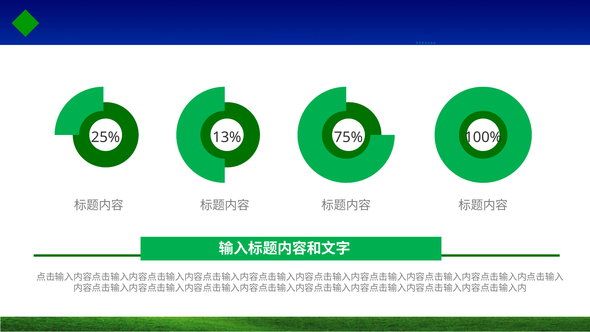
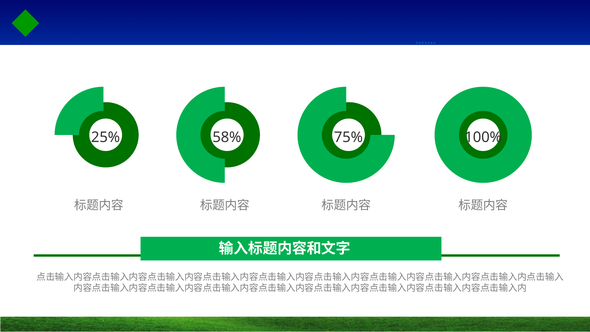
13%: 13% -> 58%
